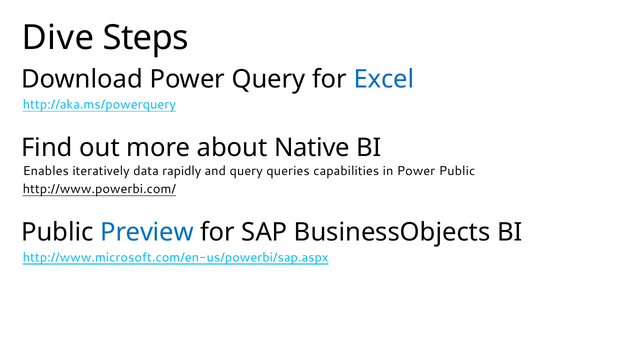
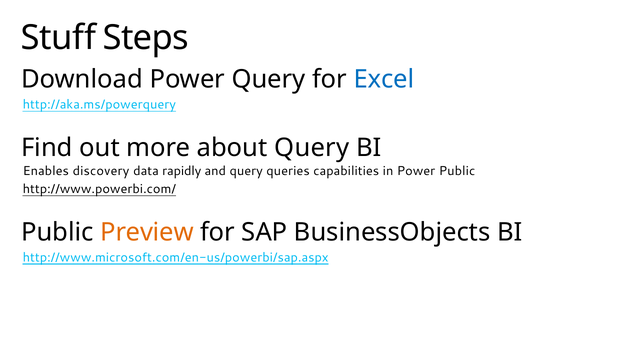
Dive: Dive -> Stuff
about Native: Native -> Query
iteratively: iteratively -> discovery
Preview colour: blue -> orange
